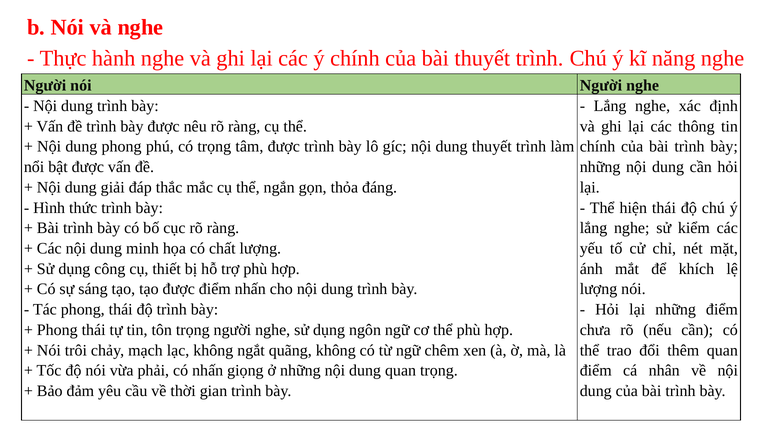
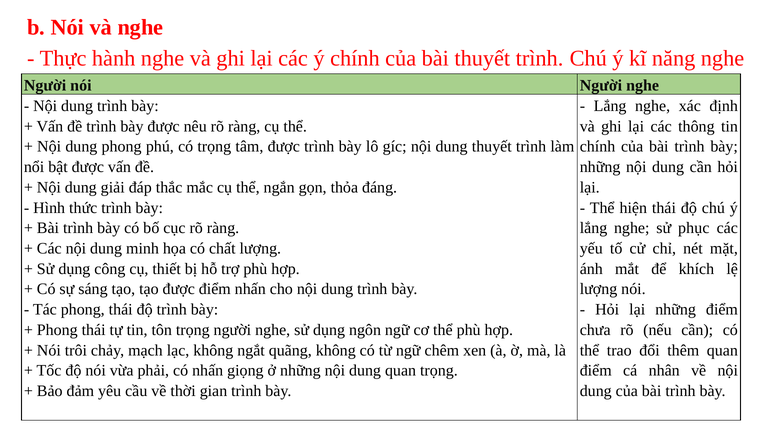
kiểm: kiểm -> phục
